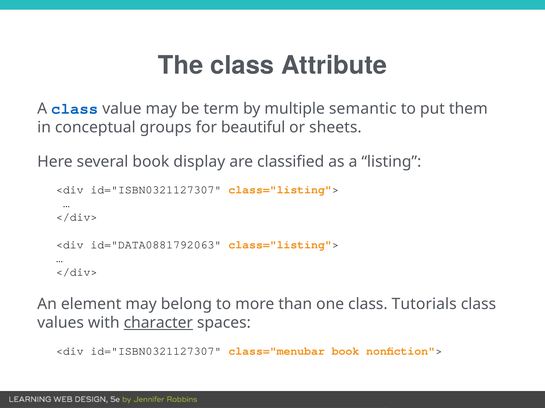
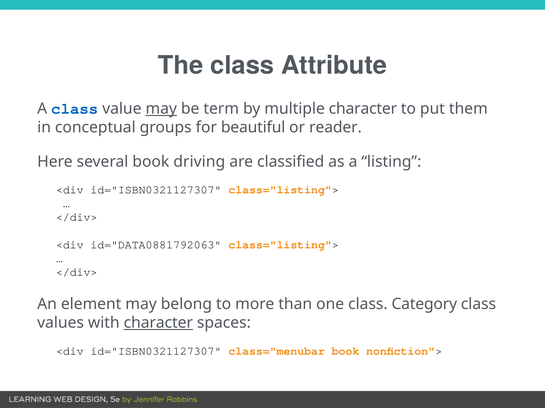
may at (161, 109) underline: none -> present
multiple semantic: semantic -> character
sheets: sheets -> reader
display: display -> driving
Tutorials: Tutorials -> Category
